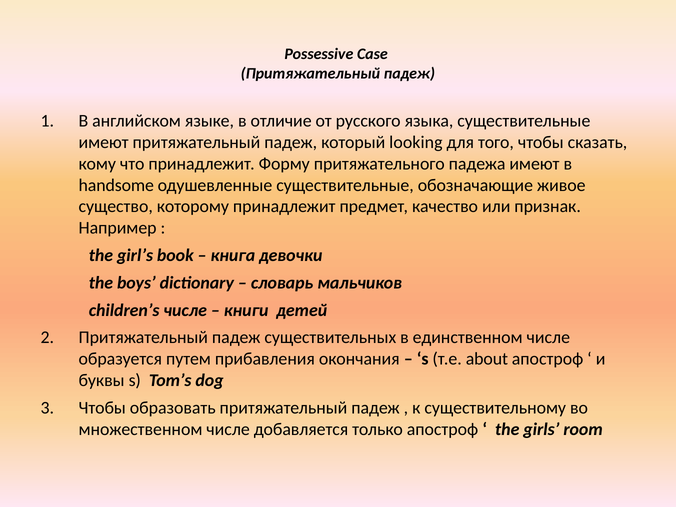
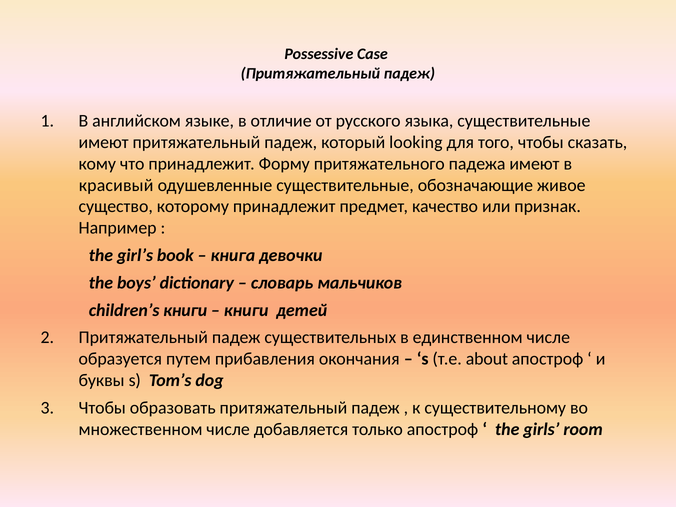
handsome: handsome -> красивый
children’s числе: числе -> книги
